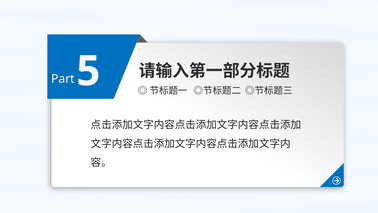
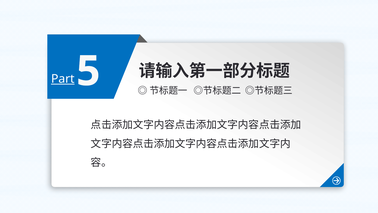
Part underline: none -> present
